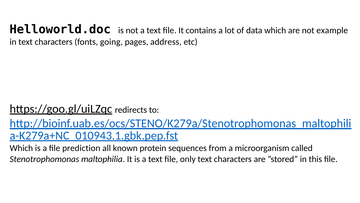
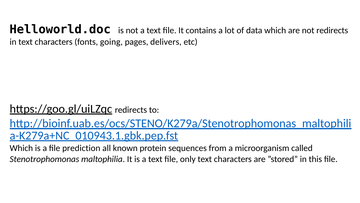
not example: example -> redirects
address: address -> delivers
